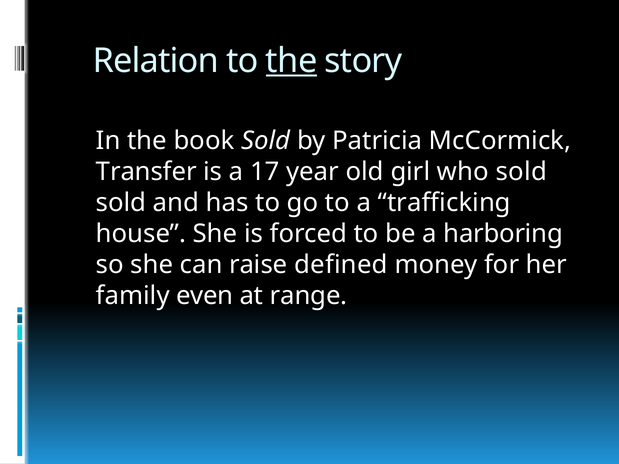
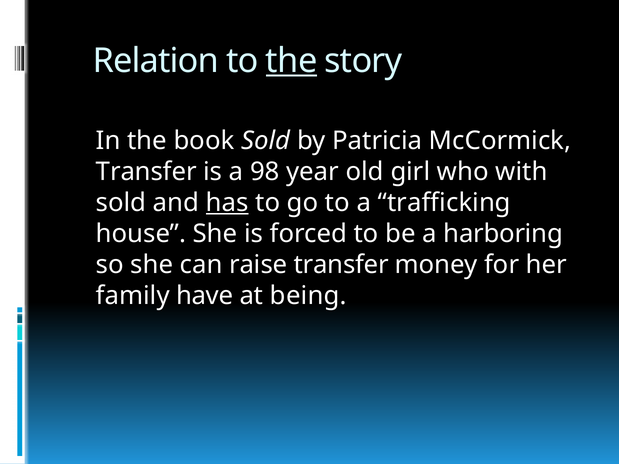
17: 17 -> 98
who sold: sold -> with
has underline: none -> present
raise defined: defined -> transfer
even: even -> have
range: range -> being
